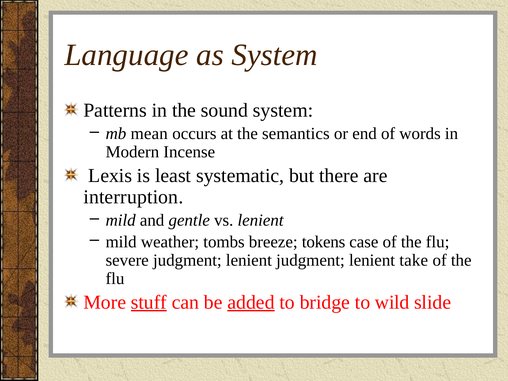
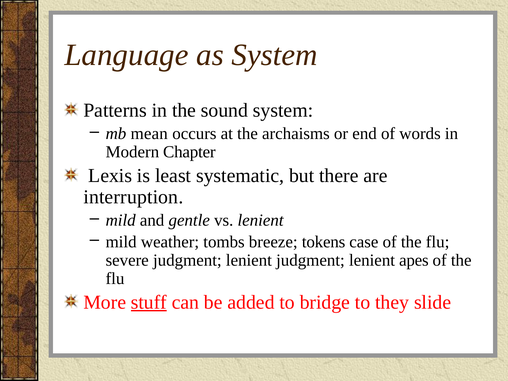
semantics: semantics -> archaisms
Incense: Incense -> Chapter
take: take -> apes
added underline: present -> none
wild: wild -> they
